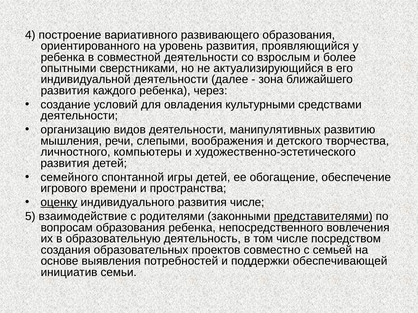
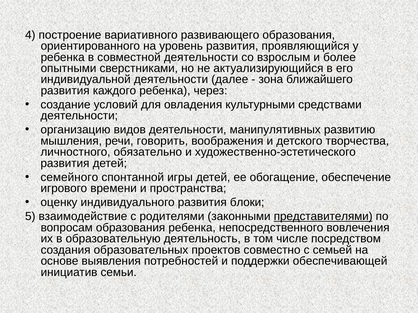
слепыми: слепыми -> говорить
компьютеры: компьютеры -> обязательно
оценку underline: present -> none
развития числе: числе -> блоки
